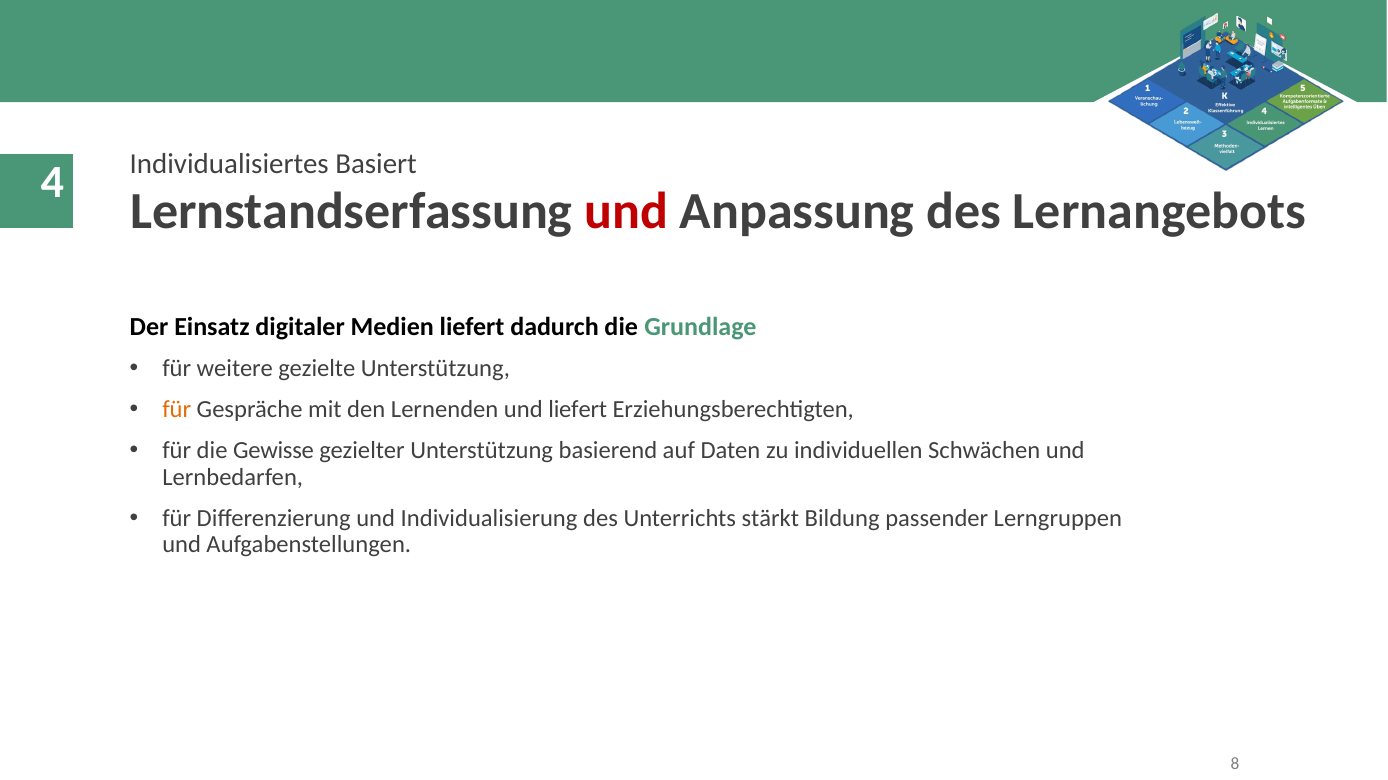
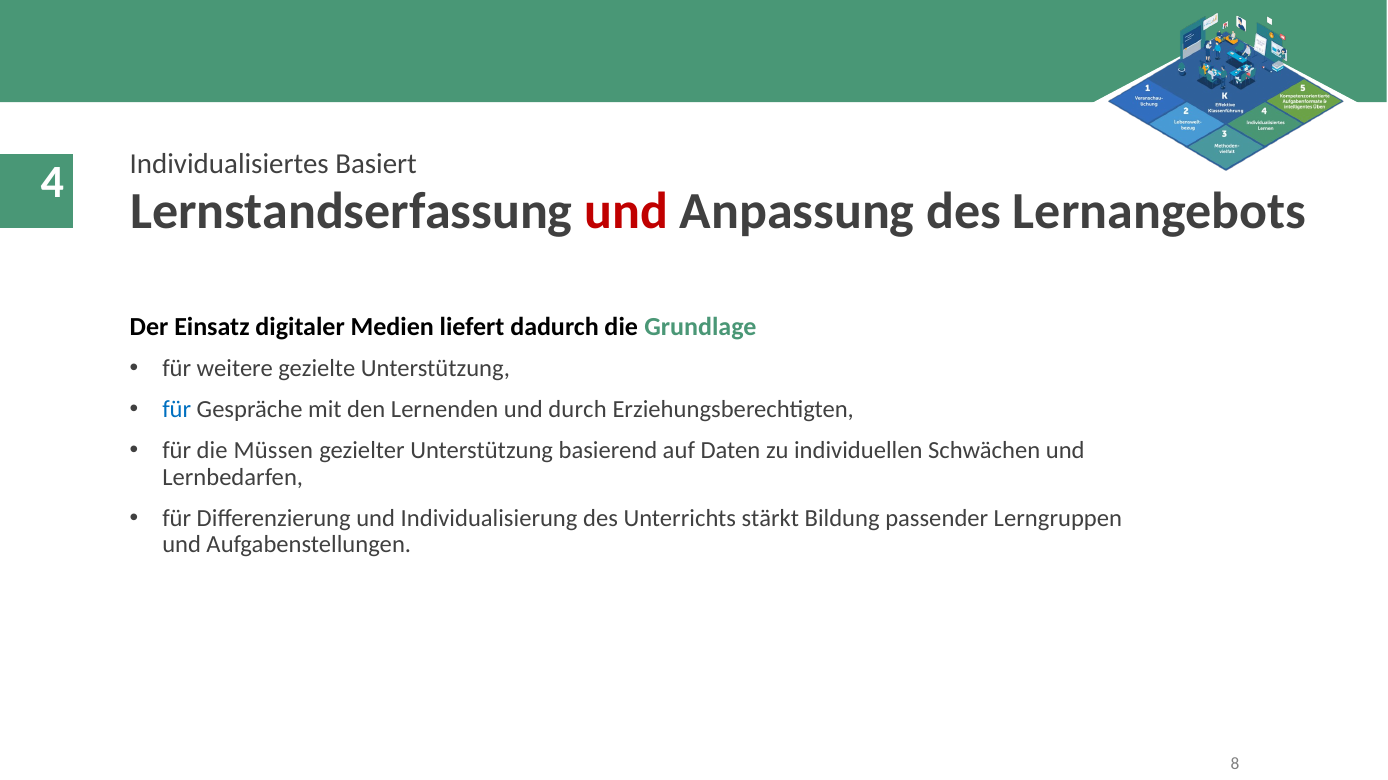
für at (177, 410) colour: orange -> blue
und liefert: liefert -> durch
Gewisse: Gewisse -> Müssen
